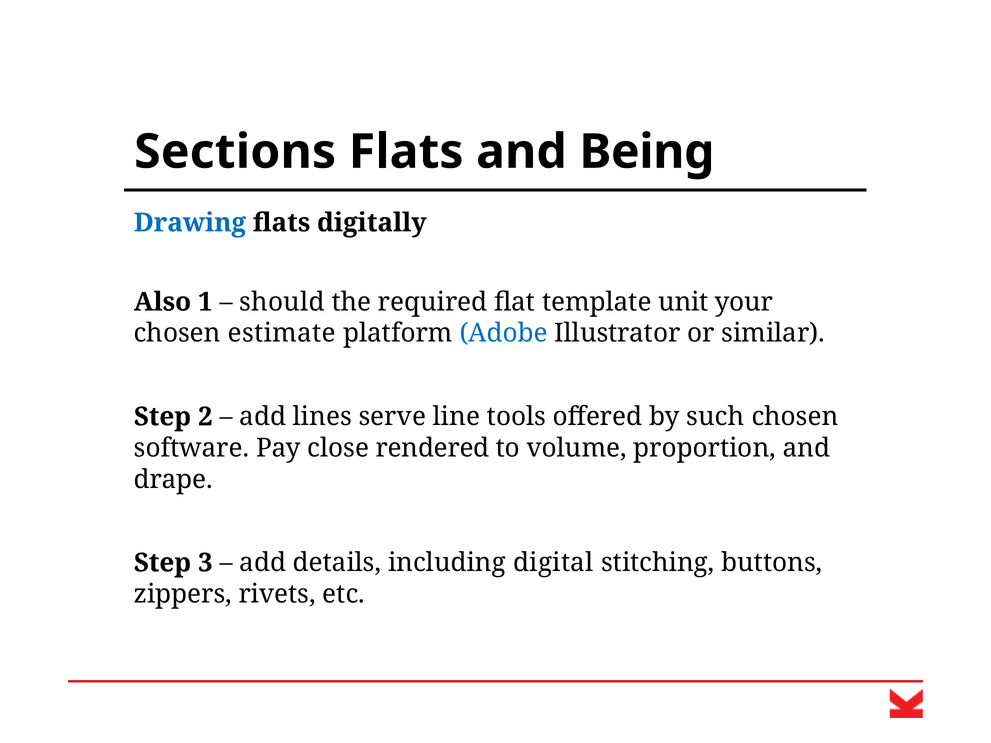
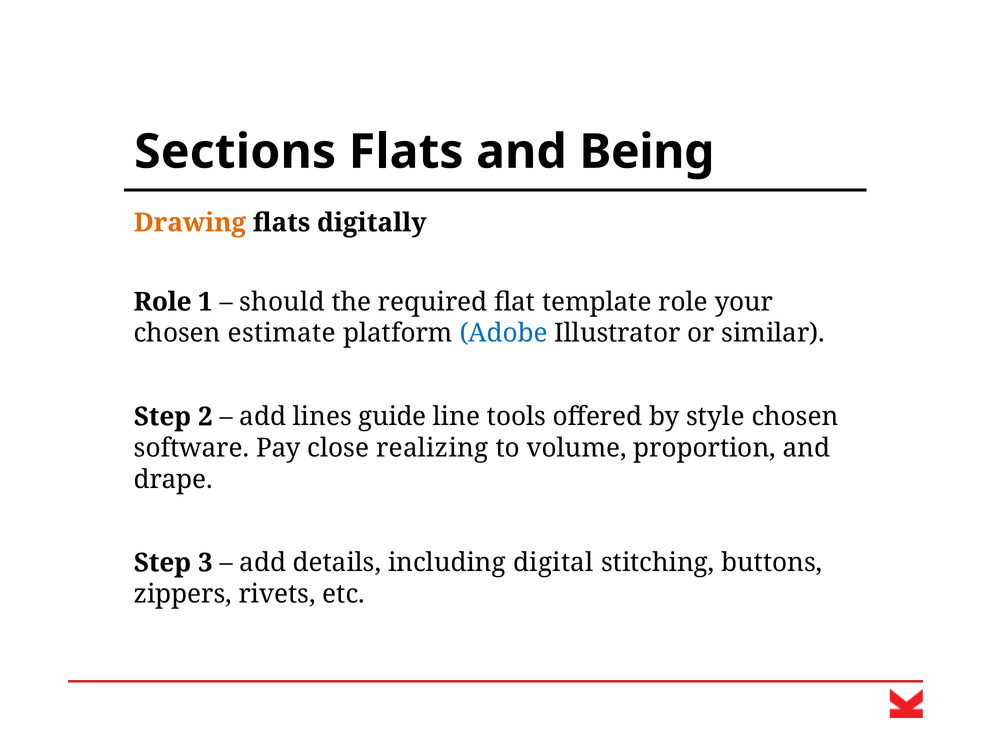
Drawing colour: blue -> orange
Also at (162, 302): Also -> Role
template unit: unit -> role
serve: serve -> guide
such: such -> style
rendered: rendered -> realizing
